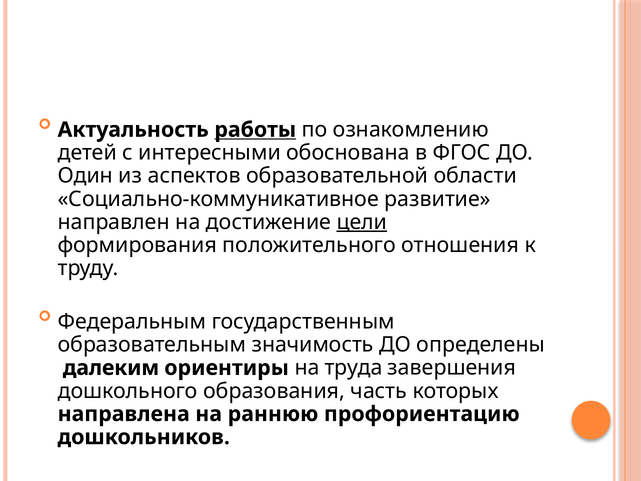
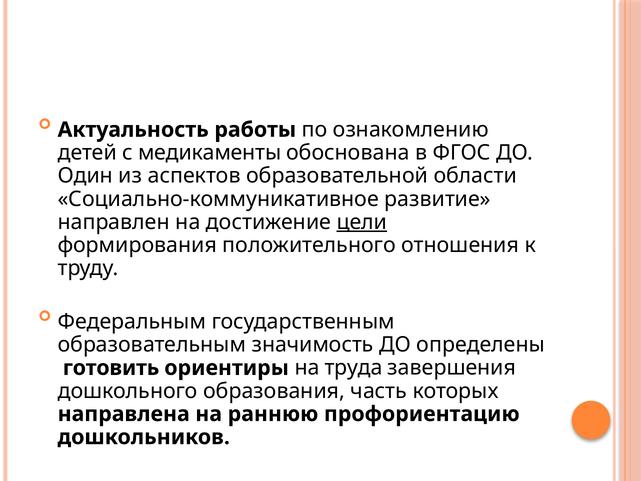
работы underline: present -> none
интересными: интересными -> медикаменты
далеким: далеким -> готовить
